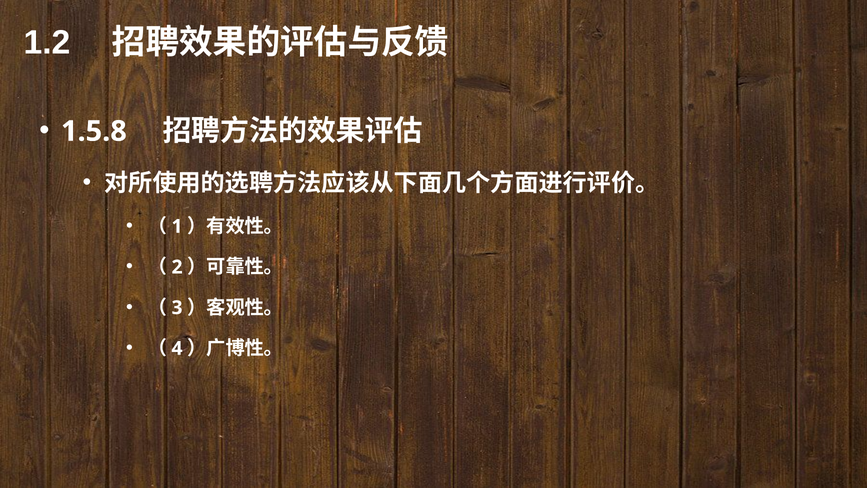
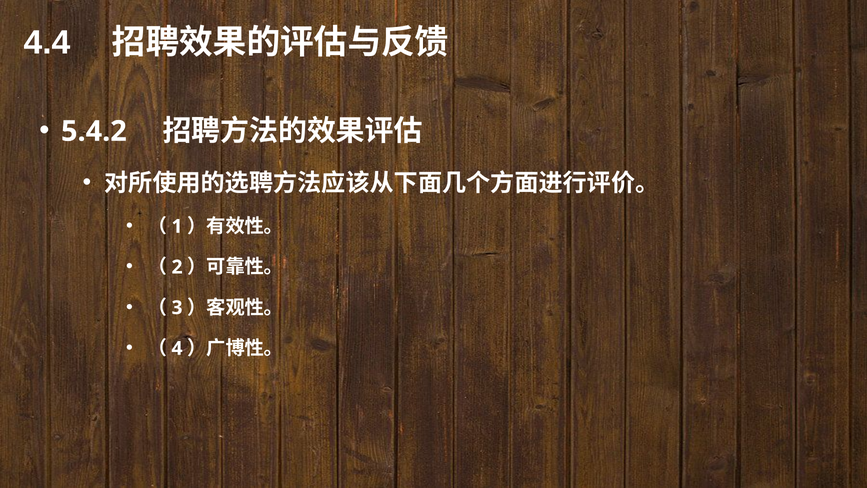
1.2: 1.2 -> 4.4
1.5.8: 1.5.8 -> 5.4.2
